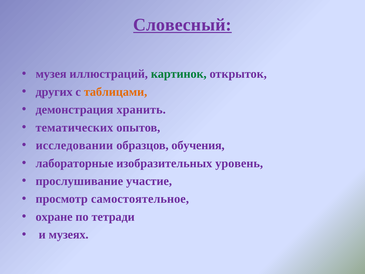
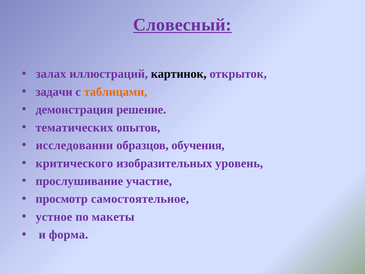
музея: музея -> залах
картинок colour: green -> black
других: других -> задачи
хранить: хранить -> решение
лабораторные: лабораторные -> критического
охране: охране -> устное
тетради: тетради -> макеты
музеях: музеях -> форма
